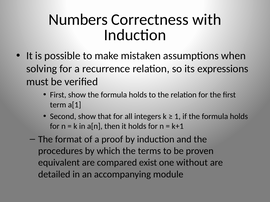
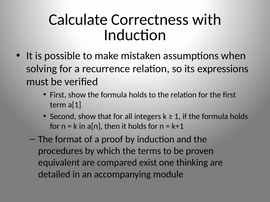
Numbers: Numbers -> Calculate
without: without -> thinking
